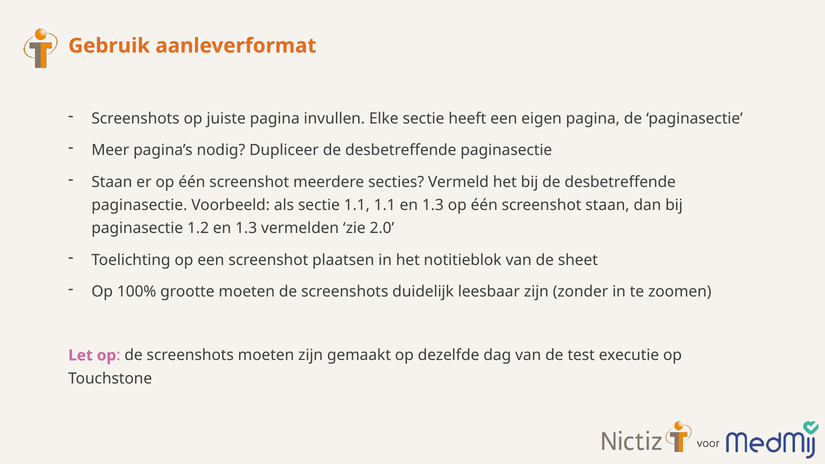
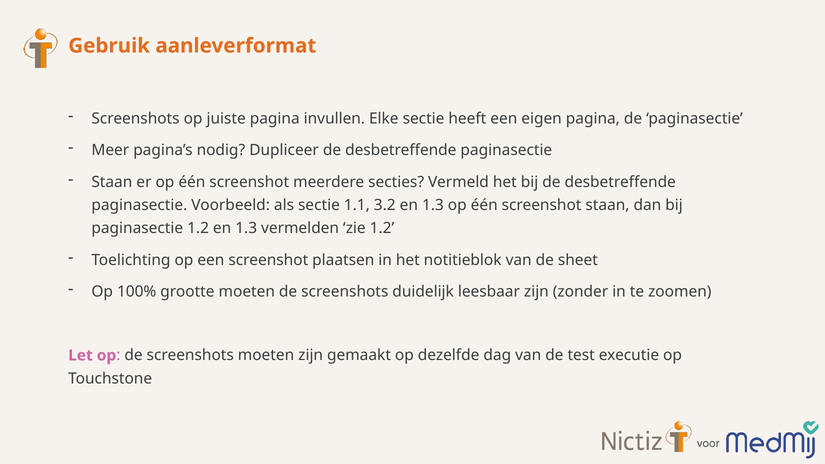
1.1 1.1: 1.1 -> 3.2
zie 2.0: 2.0 -> 1.2
